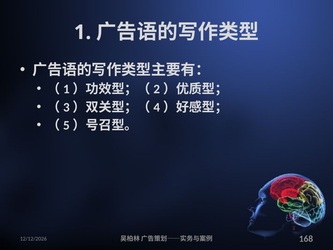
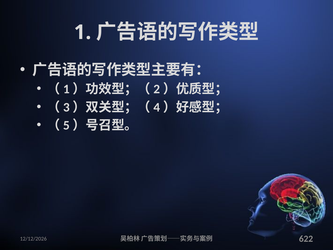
168: 168 -> 622
